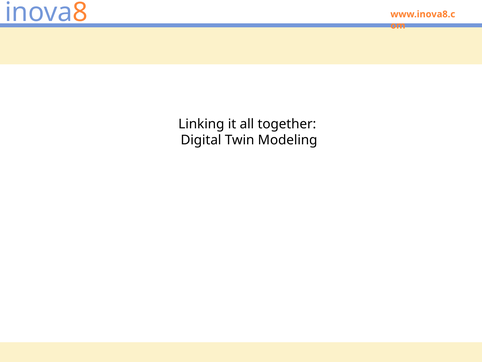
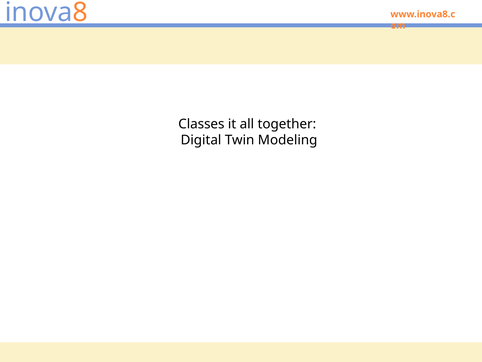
Linking: Linking -> Classes
